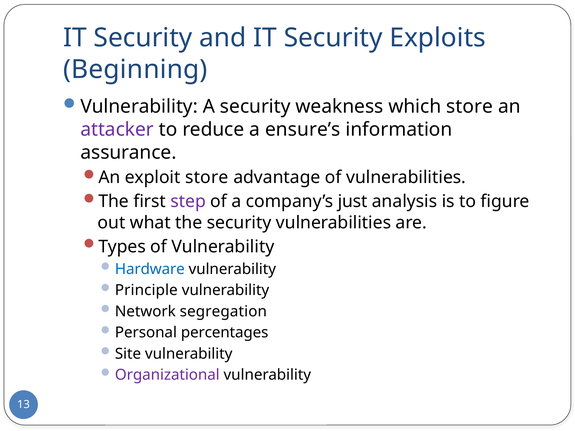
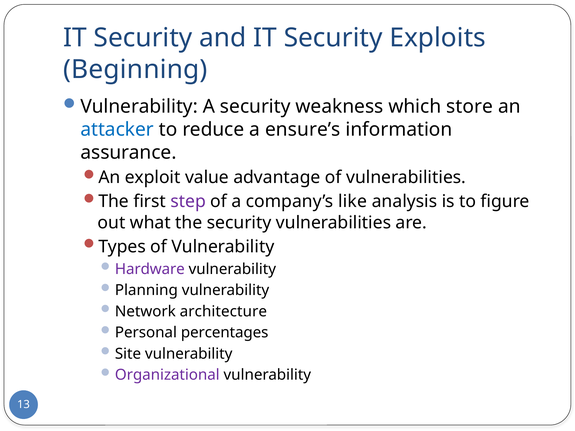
attacker colour: purple -> blue
exploit store: store -> value
just: just -> like
Hardware colour: blue -> purple
Principle: Principle -> Planning
segregation: segregation -> architecture
